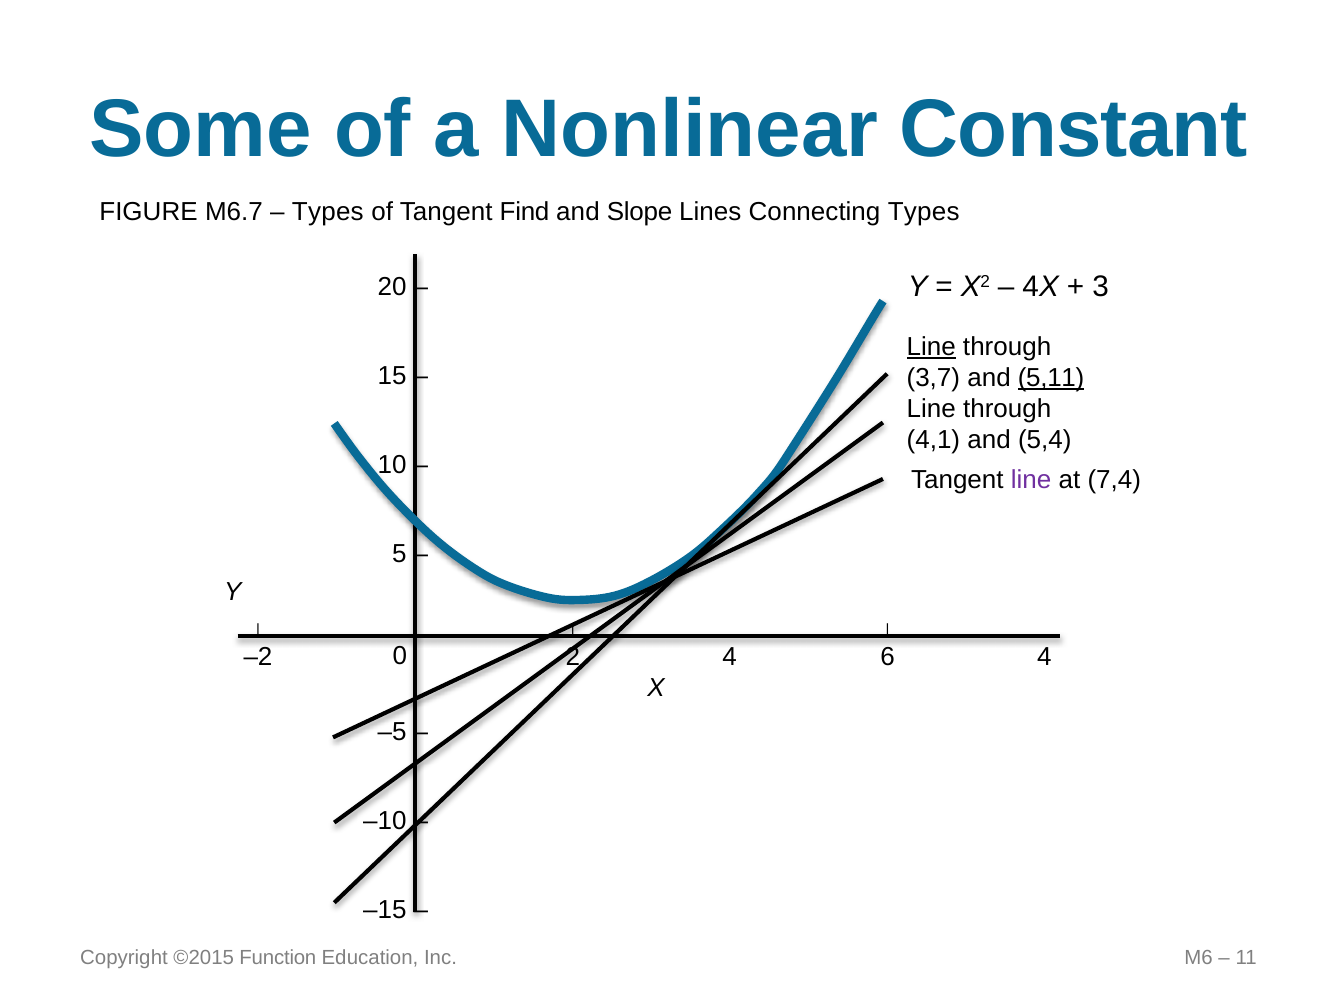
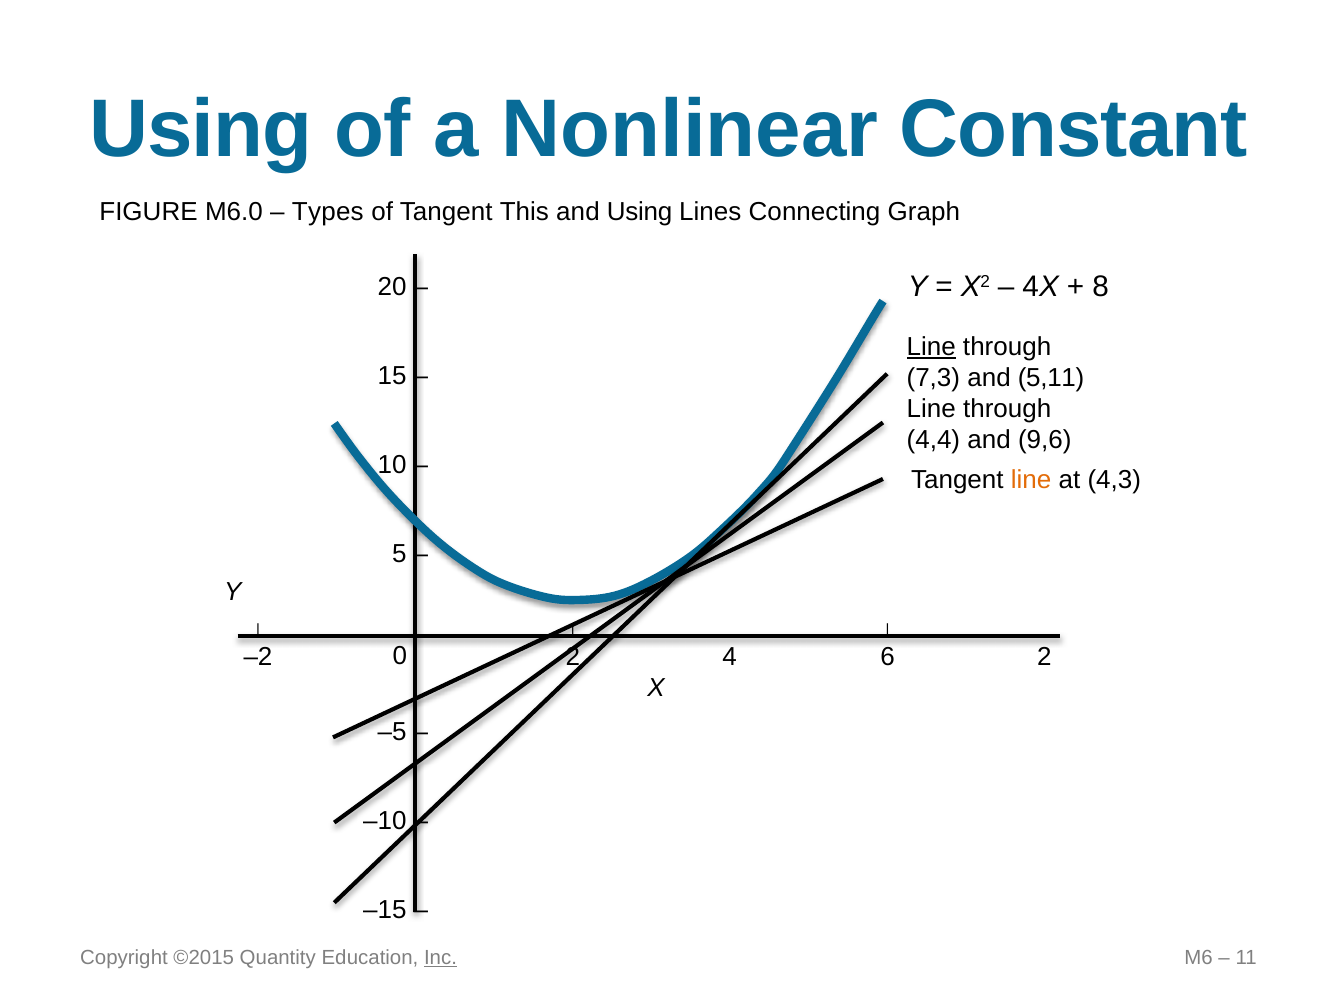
Some at (200, 129): Some -> Using
M6.7: M6.7 -> M6.0
Find: Find -> This
and Slope: Slope -> Using
Connecting Types: Types -> Graph
3: 3 -> 8
3,7: 3,7 -> 7,3
5,11 underline: present -> none
4,1: 4,1 -> 4,4
5,4: 5,4 -> 9,6
line at (1031, 480) colour: purple -> orange
7,4: 7,4 -> 4,3
4 at (1044, 657): 4 -> 2
Function: Function -> Quantity
Inc underline: none -> present
